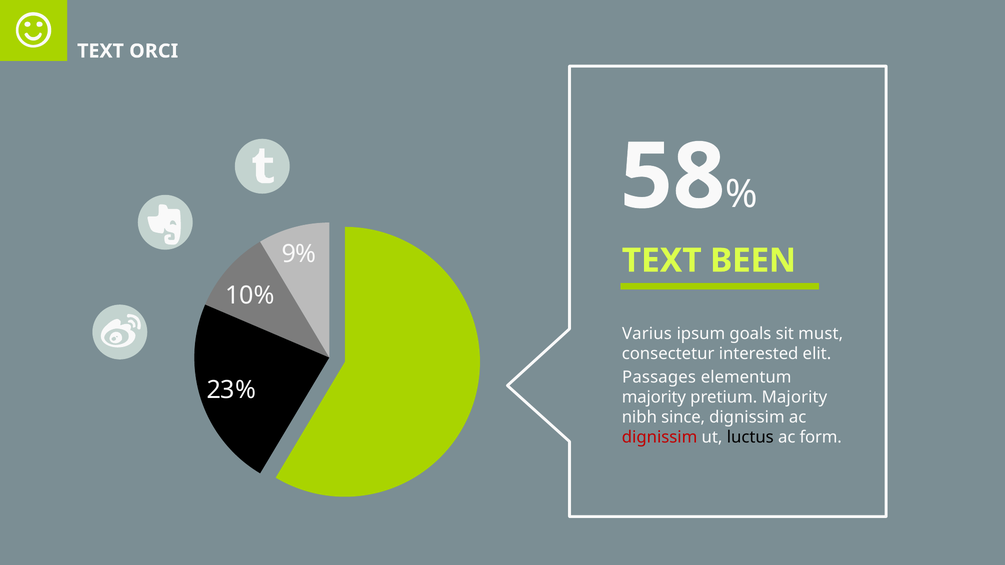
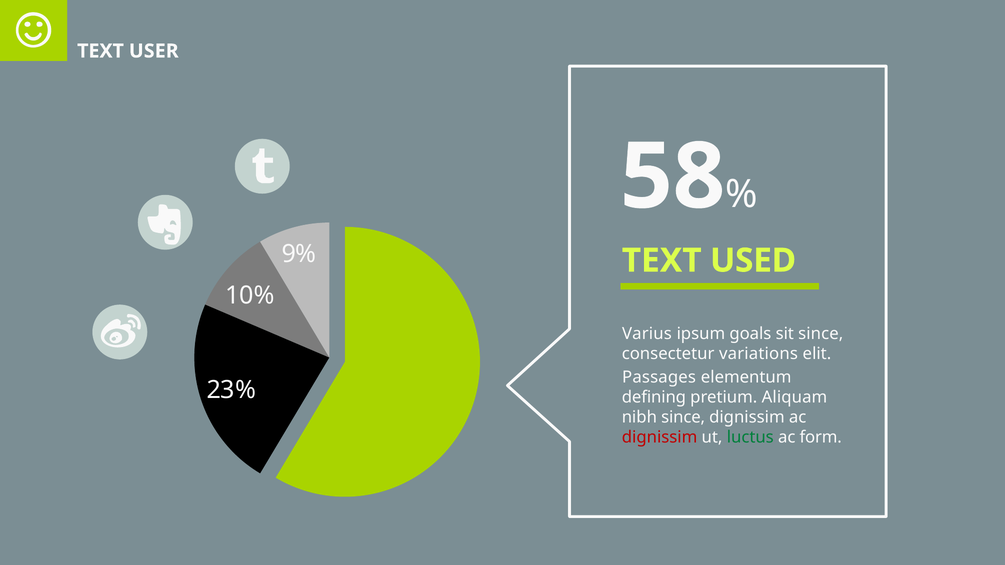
ORCI: ORCI -> USER
BEEN: BEEN -> USED
sit must: must -> since
interested: interested -> variations
majority at (654, 397): majority -> defining
pretium Majority: Majority -> Aliquam
luctus colour: black -> green
